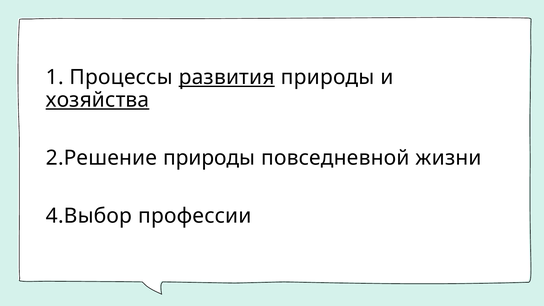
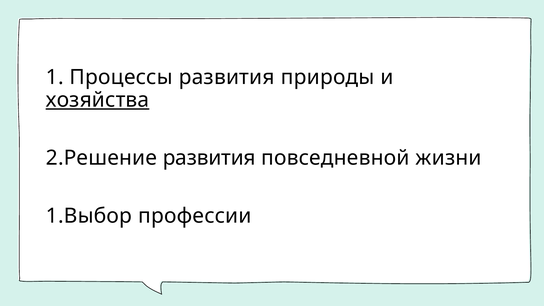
развития at (227, 77) underline: present -> none
2.Решение природы: природы -> развития
4.Выбор: 4.Выбор -> 1.Выбор
